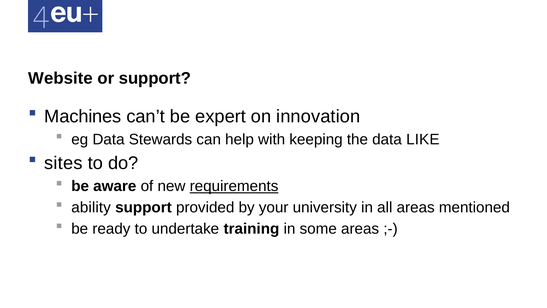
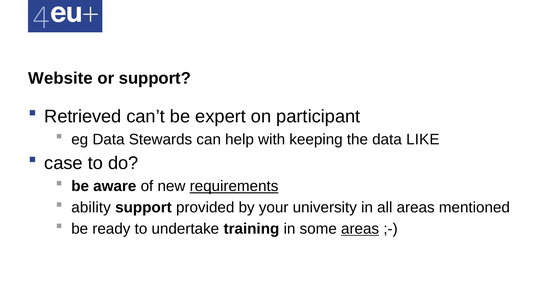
Machines: Machines -> Retrieved
innovation: innovation -> participant
sites: sites -> case
areas at (360, 229) underline: none -> present
